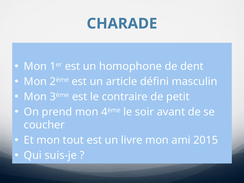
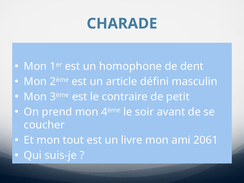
2015: 2015 -> 2061
